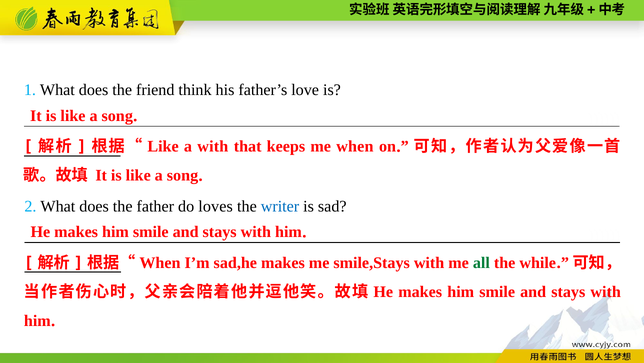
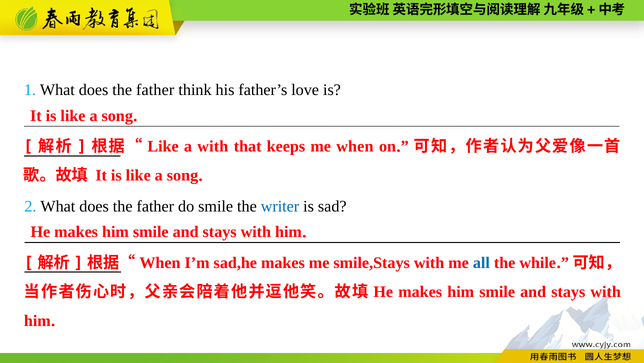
friend at (155, 90): friend -> father
do loves: loves -> smile
all colour: green -> blue
